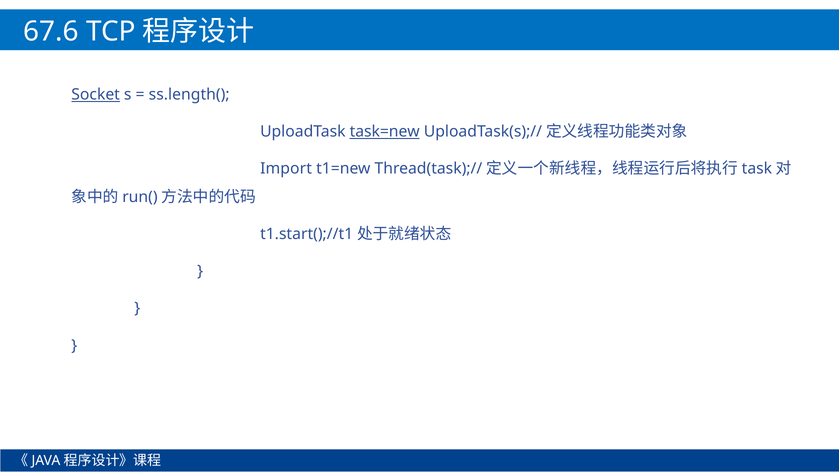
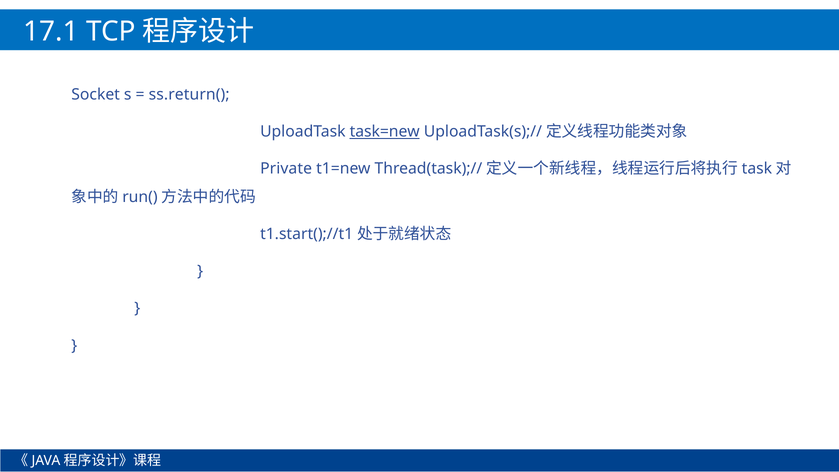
67.6: 67.6 -> 17.1
Socket underline: present -> none
ss.length(: ss.length( -> ss.return(
Import: Import -> Private
